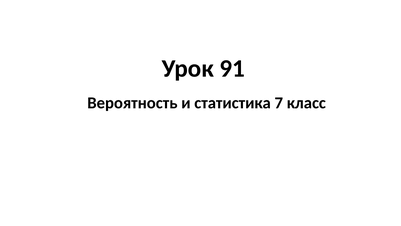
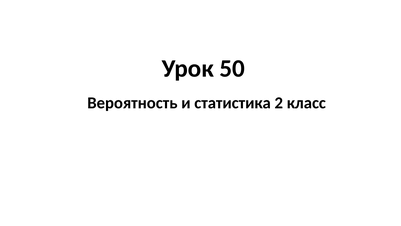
91: 91 -> 50
7: 7 -> 2
